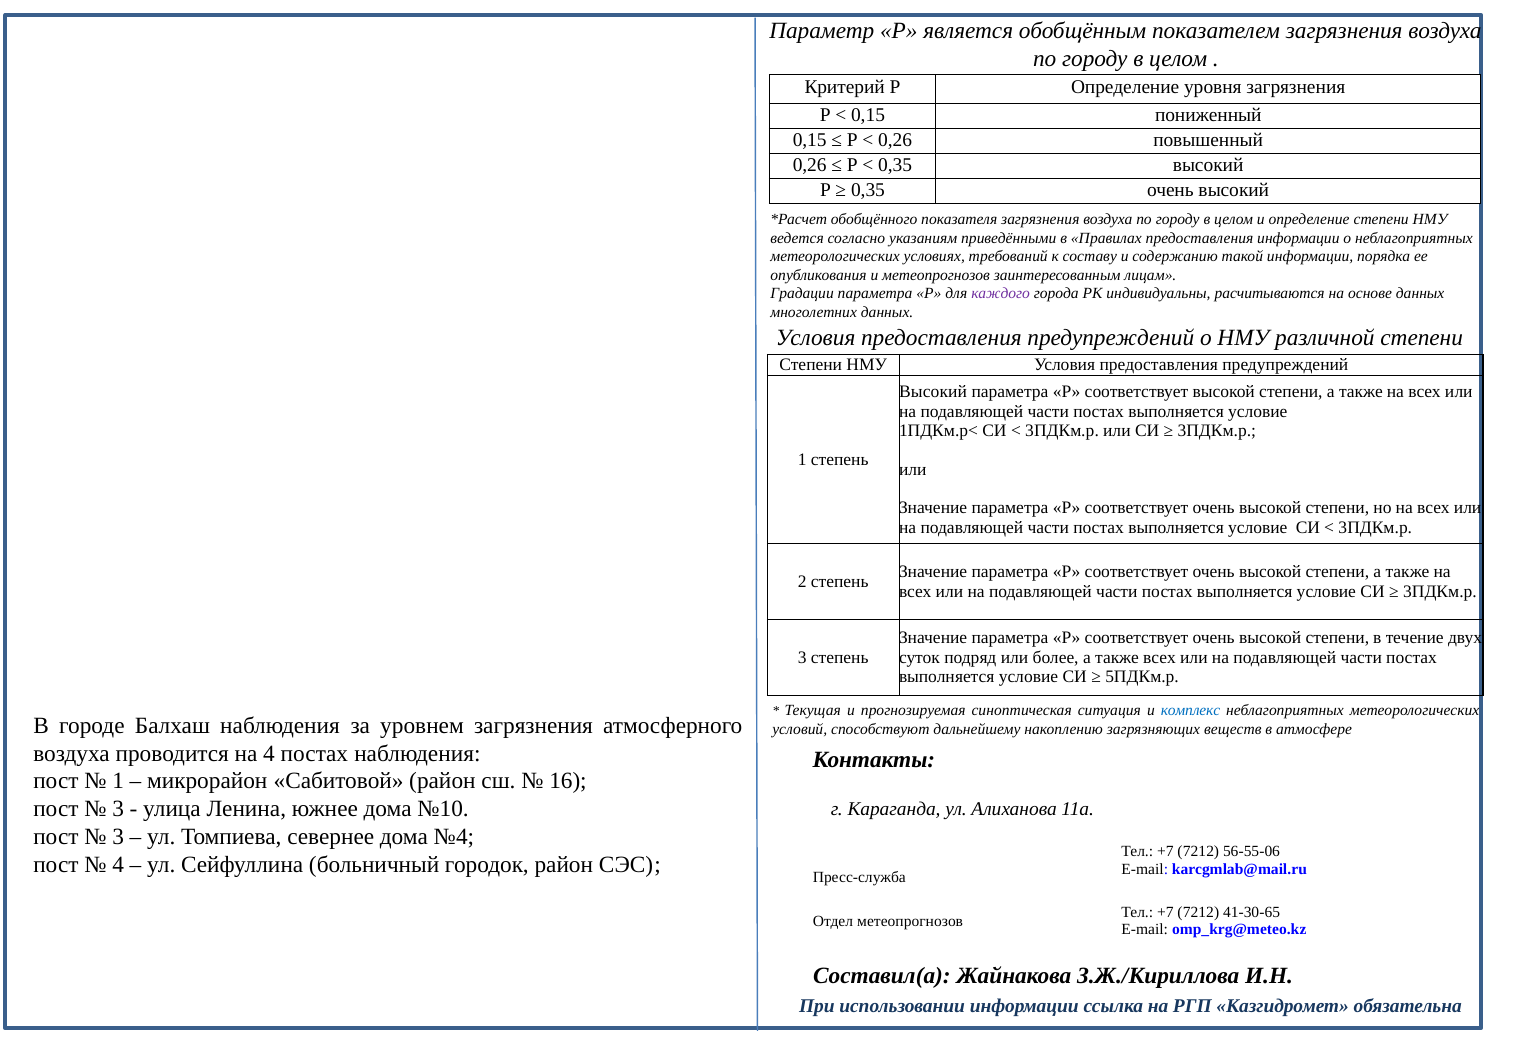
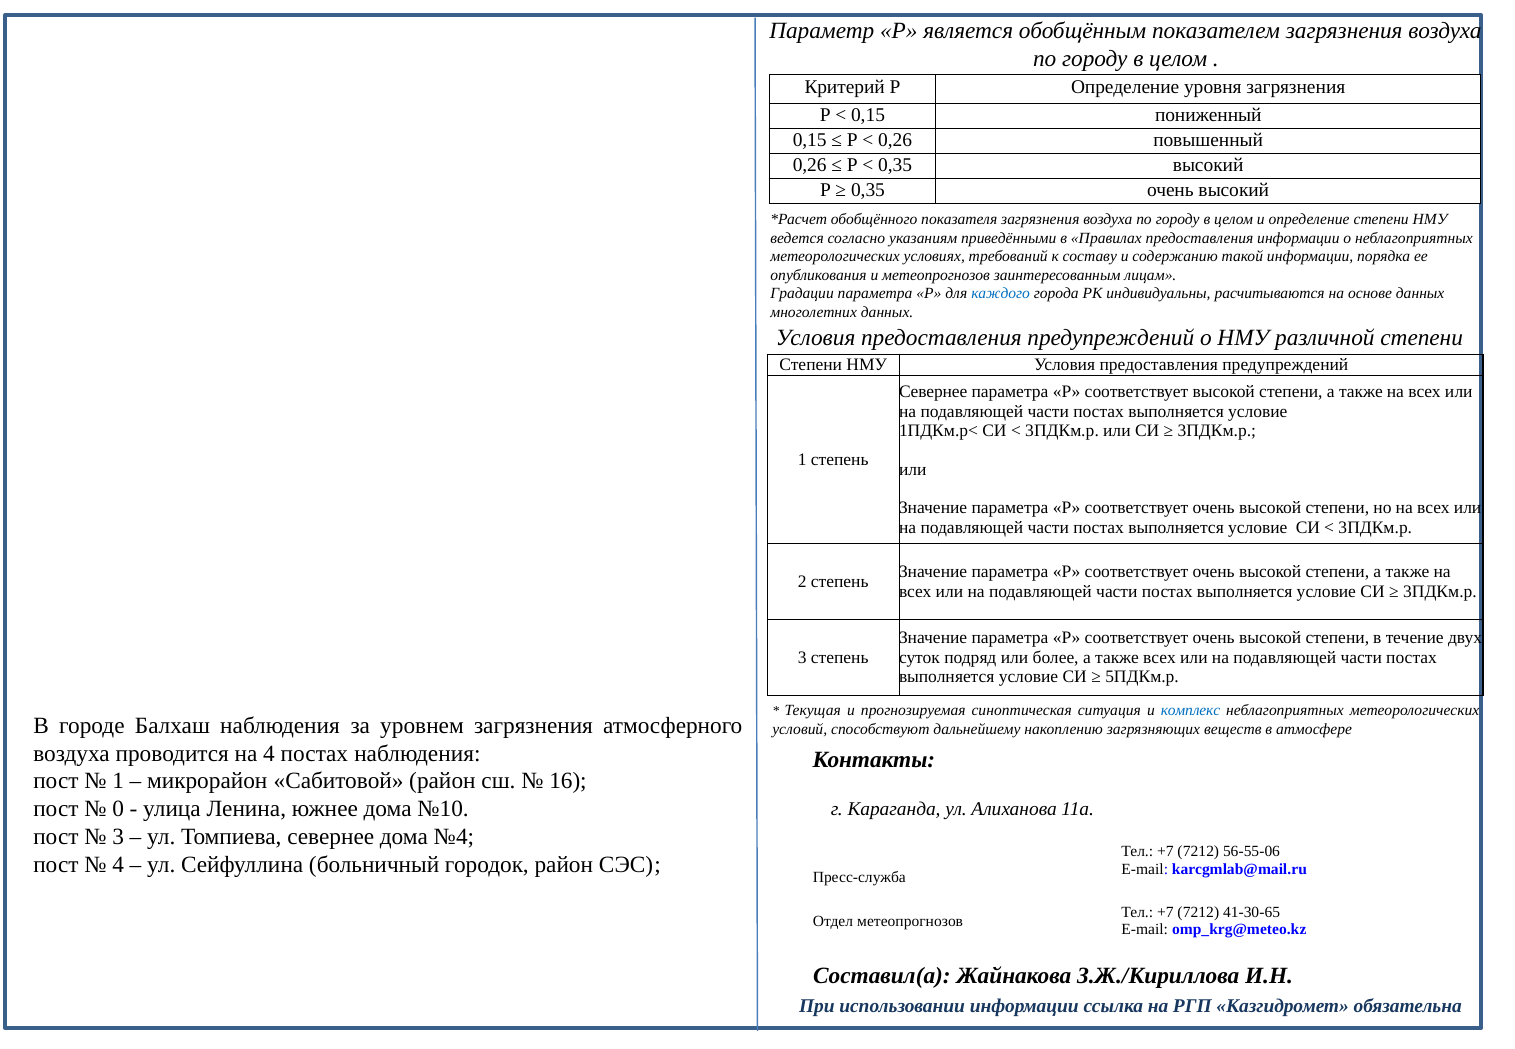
каждого colour: purple -> blue
Высокий at (933, 392): Высокий -> Севернее
3 at (118, 809): 3 -> 0
